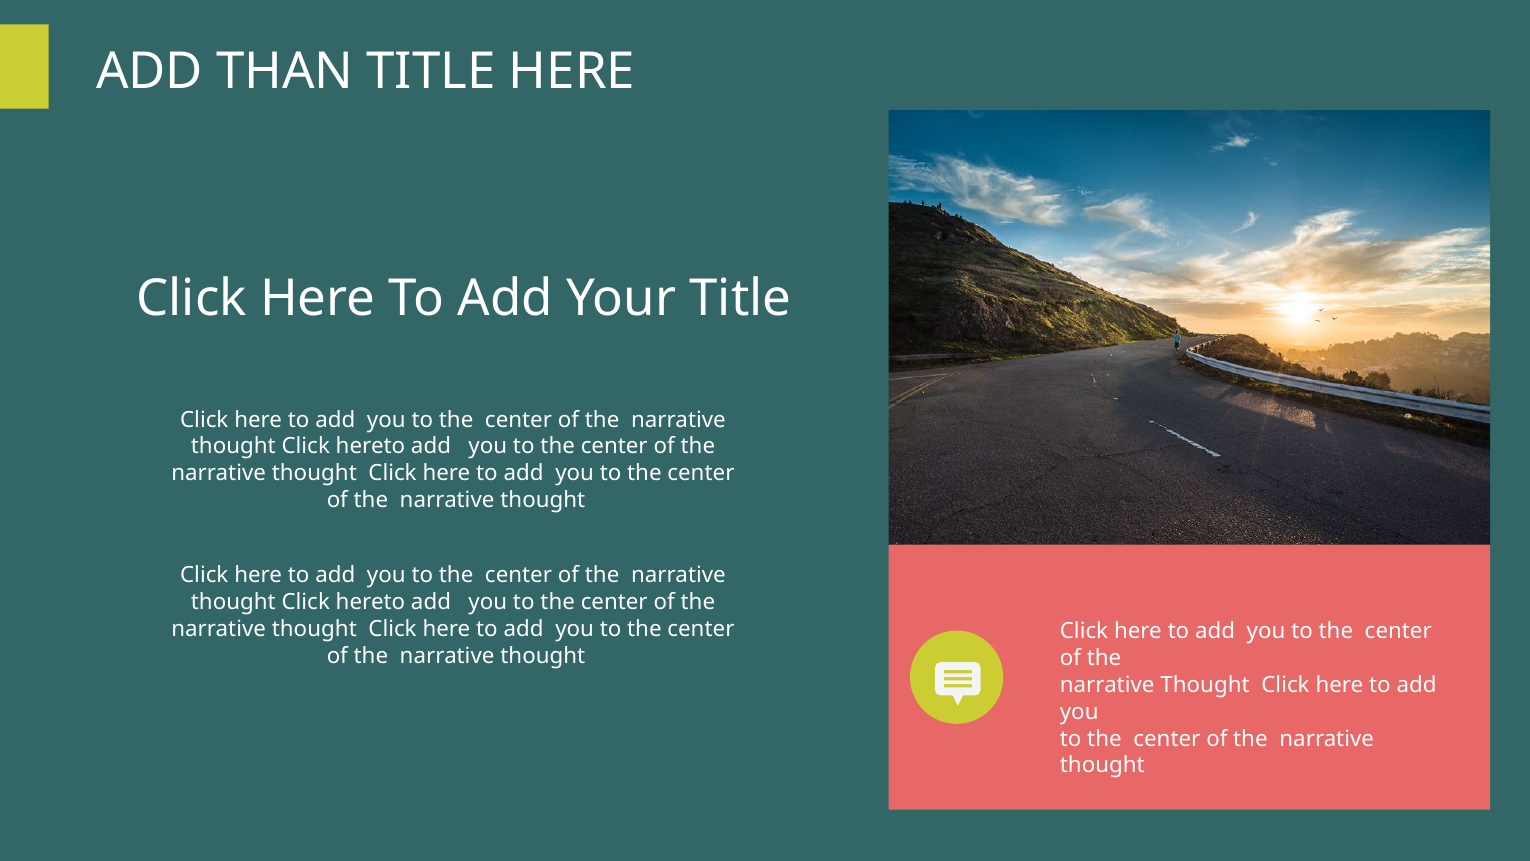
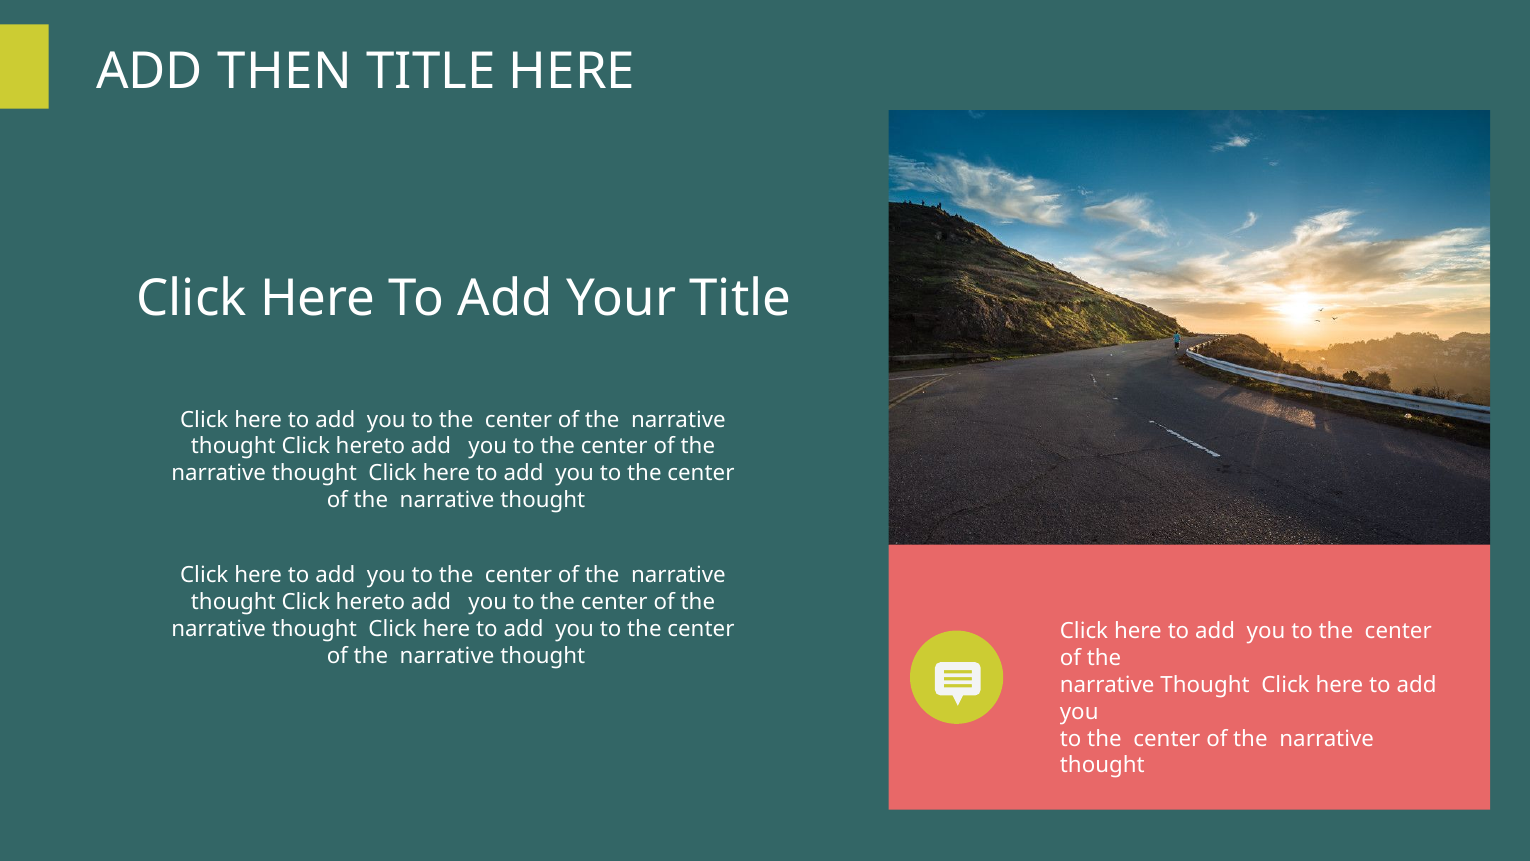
THAN: THAN -> THEN
